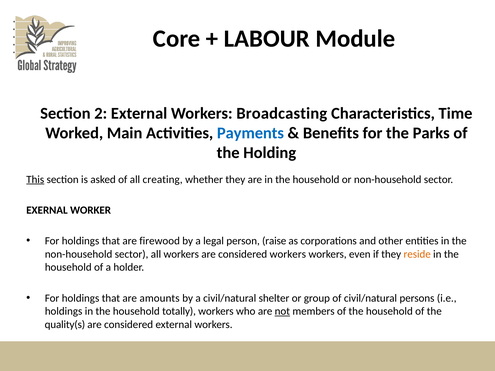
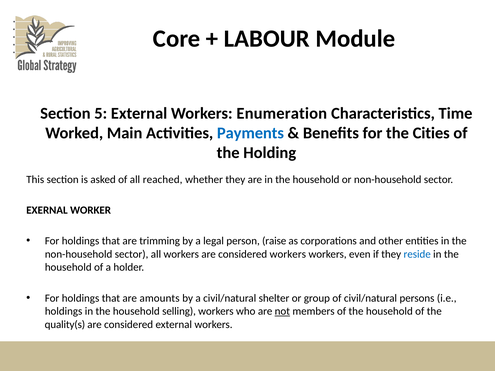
2: 2 -> 5
Broadcasting: Broadcasting -> Enumeration
Parks: Parks -> Cities
This underline: present -> none
creating: creating -> reached
firewood: firewood -> trimming
reside colour: orange -> blue
totally: totally -> selling
